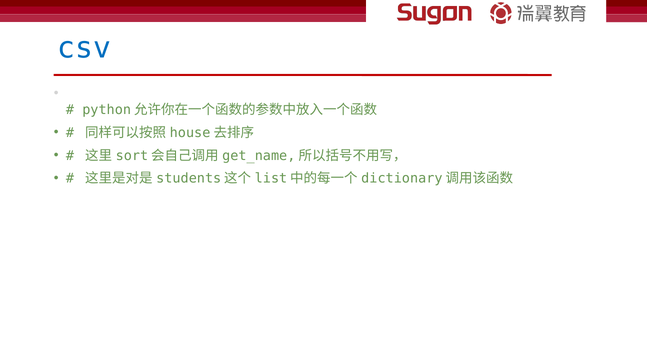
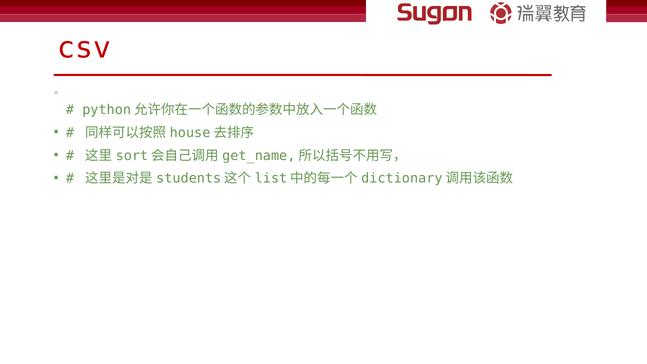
csv colour: blue -> red
